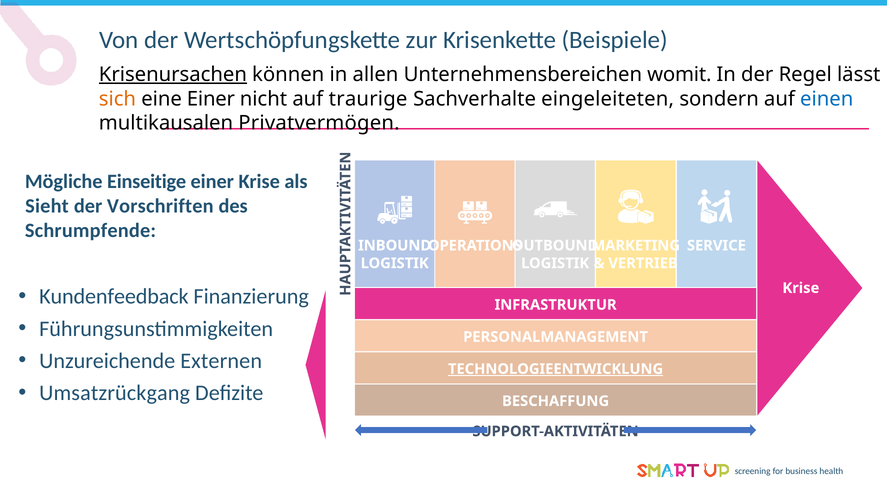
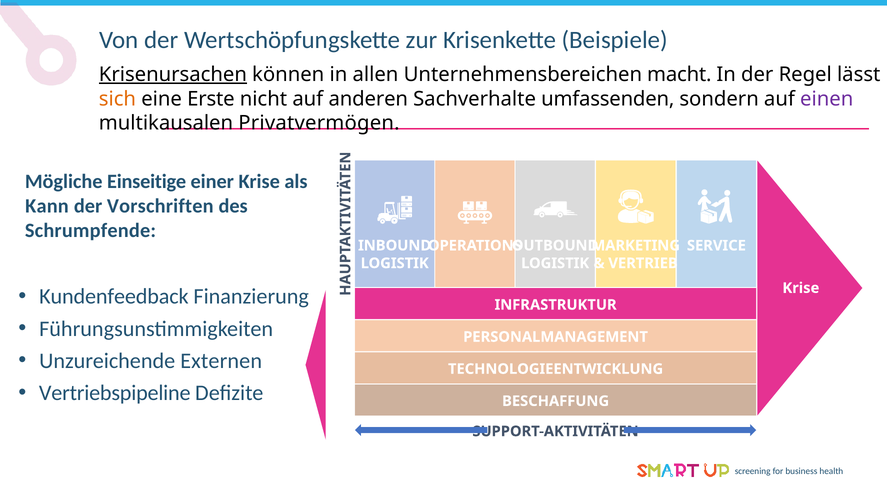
womit: womit -> macht
eine Einer: Einer -> Erste
traurige: traurige -> anderen
eingeleiteten: eingeleiteten -> umfassenden
einen colour: blue -> purple
Sieht: Sieht -> Kann
TECHNOLOGIEENTWICKLUNG underline: present -> none
Umsatzrückgang: Umsatzrückgang -> Vertriebspipeline
